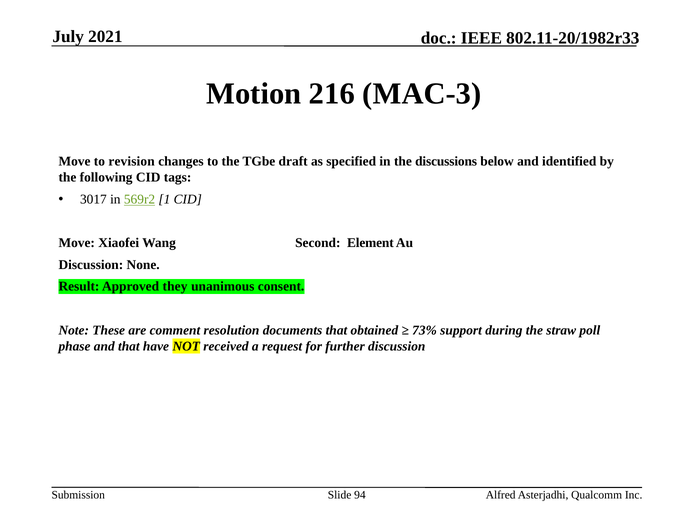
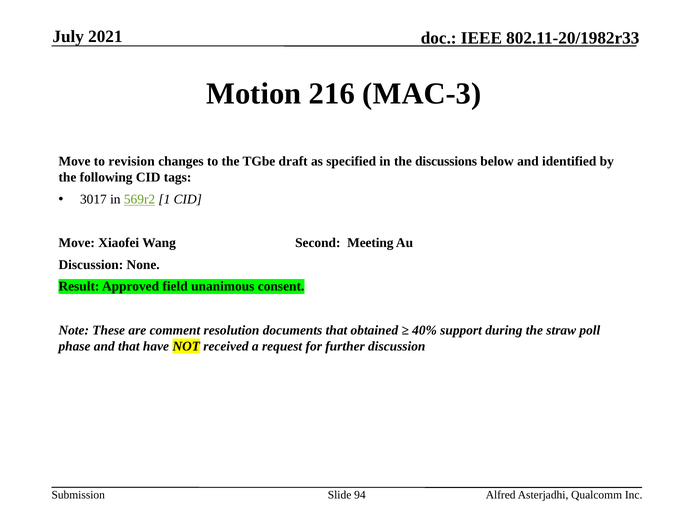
Element: Element -> Meeting
they: they -> field
73%: 73% -> 40%
